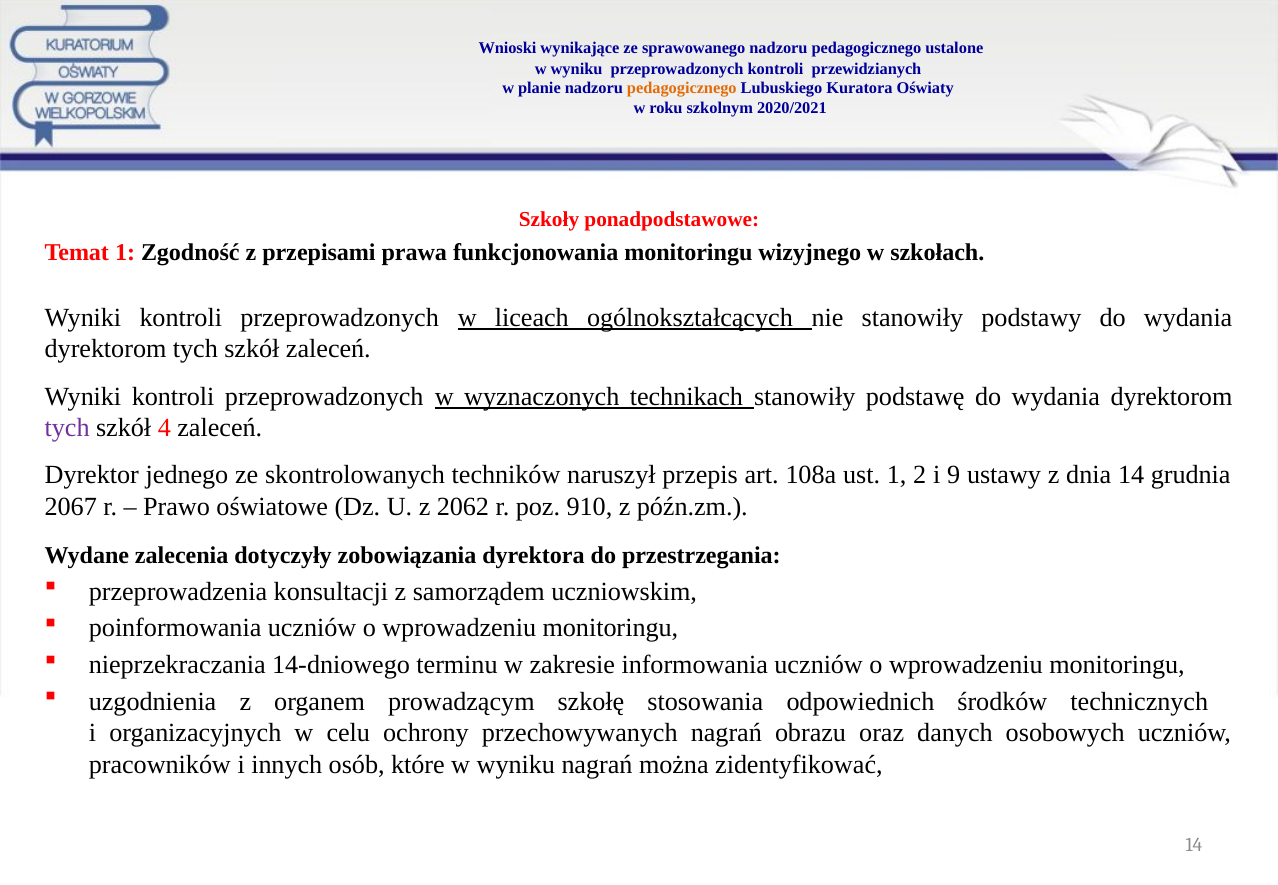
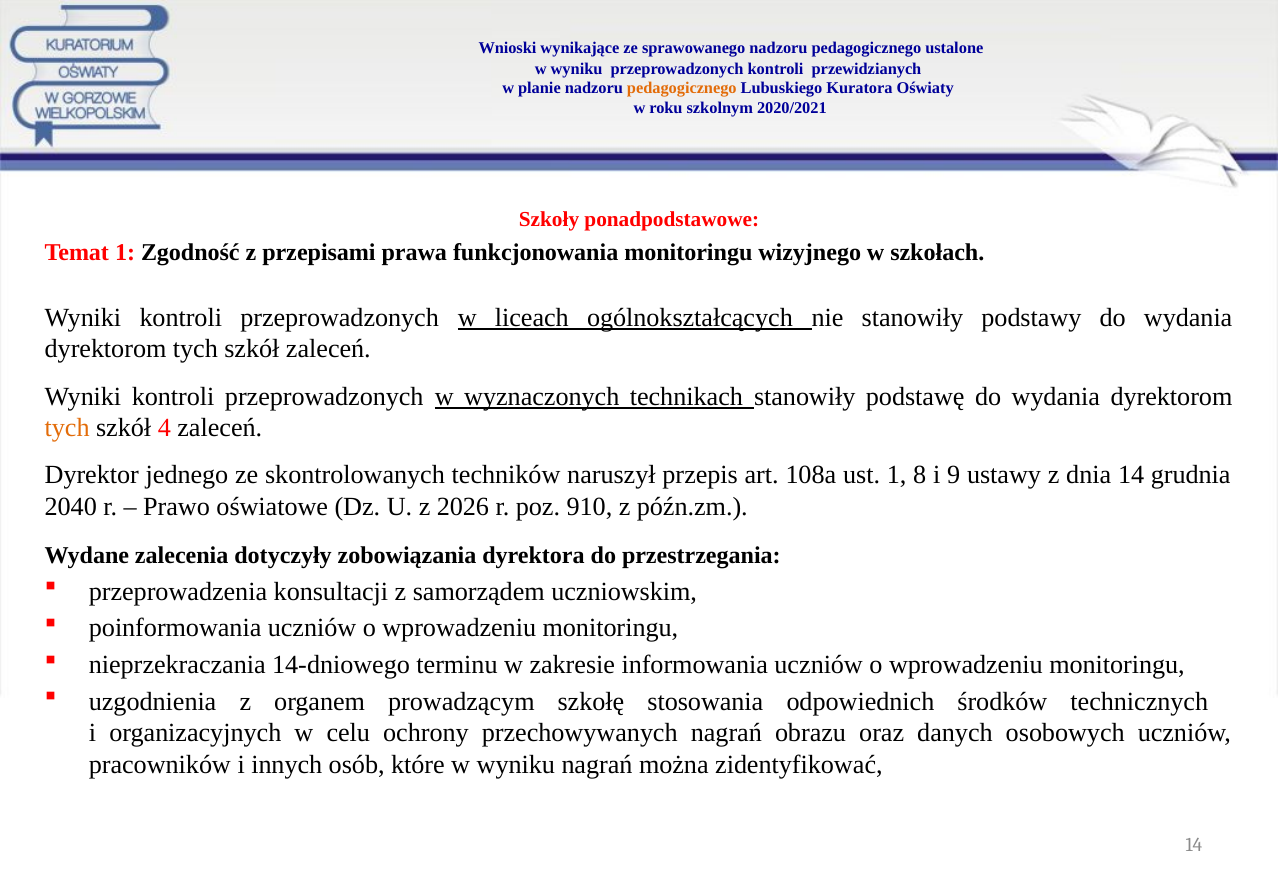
tych at (67, 428) colour: purple -> orange
2: 2 -> 8
2067: 2067 -> 2040
2062: 2062 -> 2026
